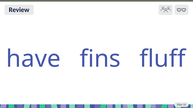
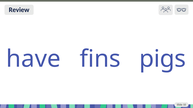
fluff: fluff -> pigs
